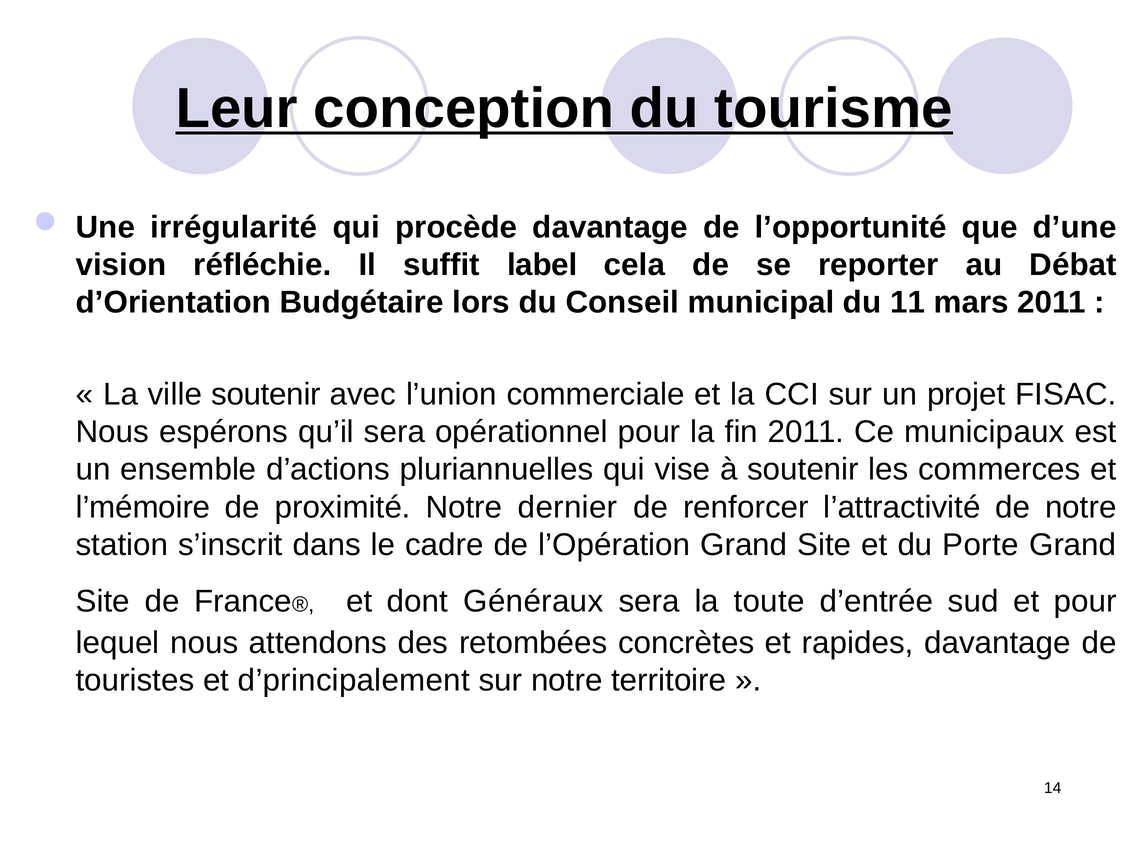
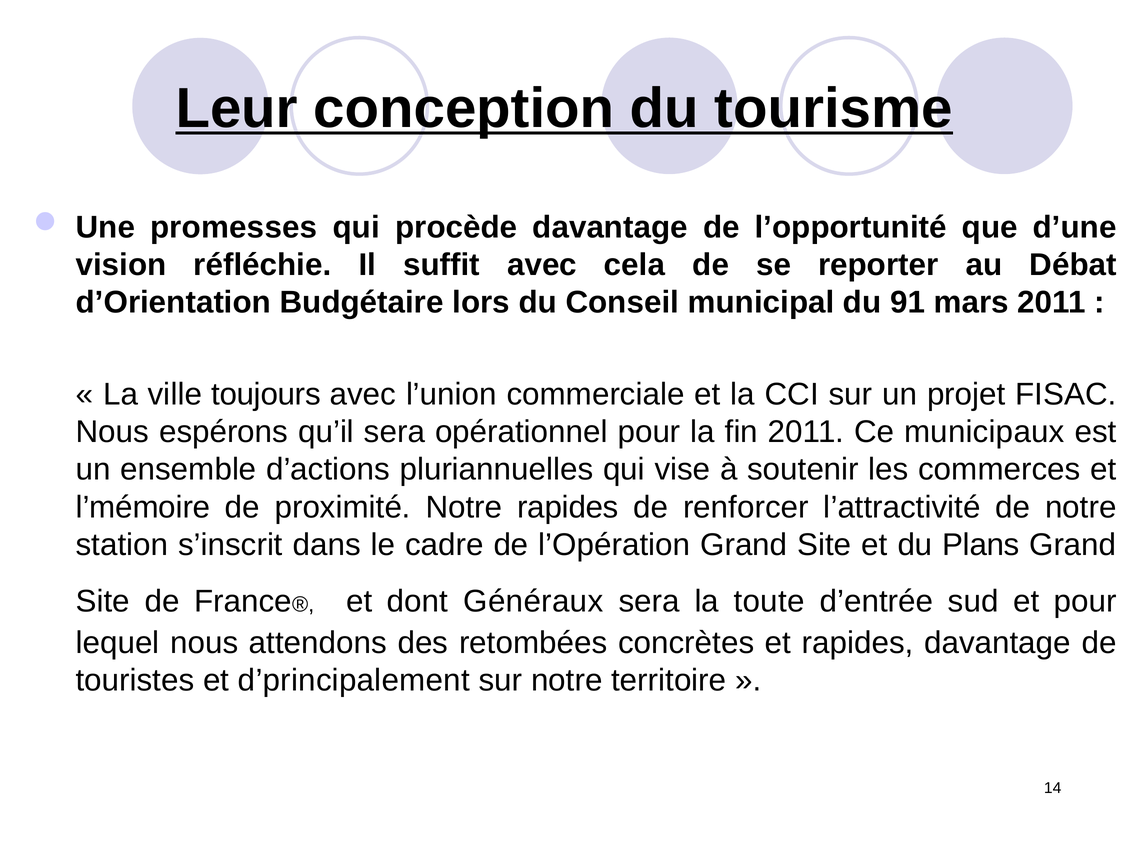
irrégularité: irrégularité -> promesses
suffit label: label -> avec
11: 11 -> 91
ville soutenir: soutenir -> toujours
Notre dernier: dernier -> rapides
Porte: Porte -> Plans
